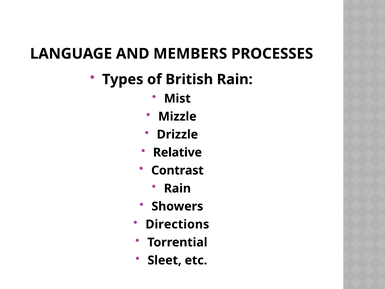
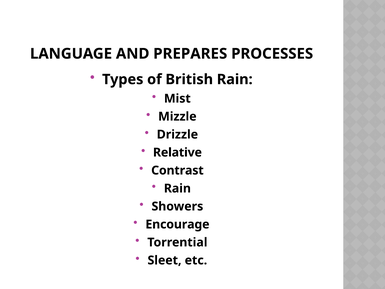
MEMBERS: MEMBERS -> PREPARES
Directions: Directions -> Encourage
